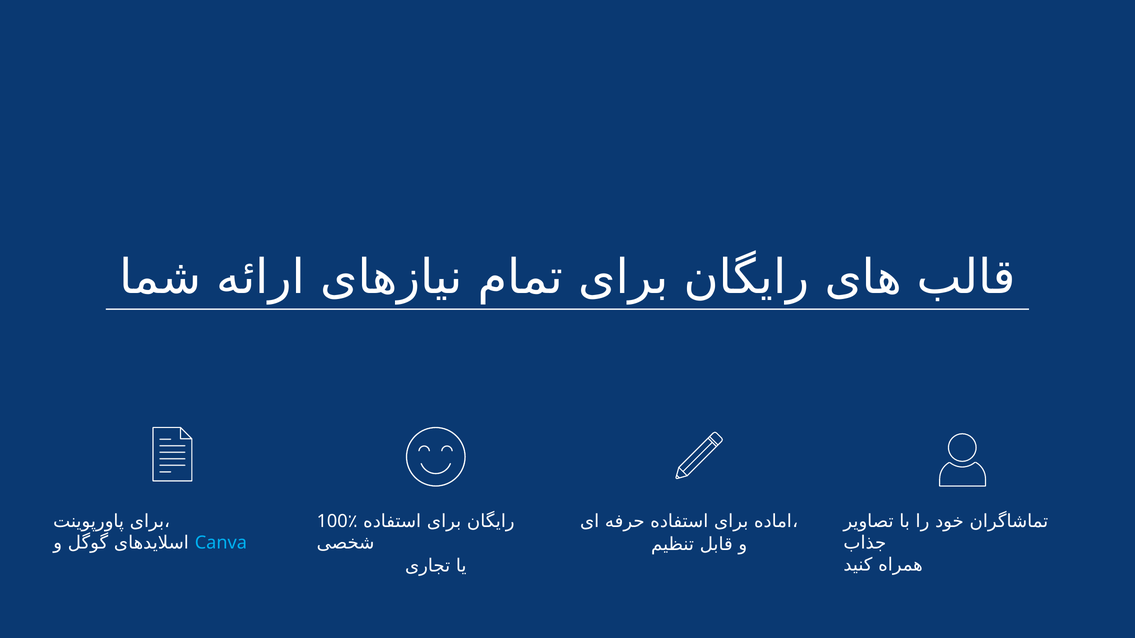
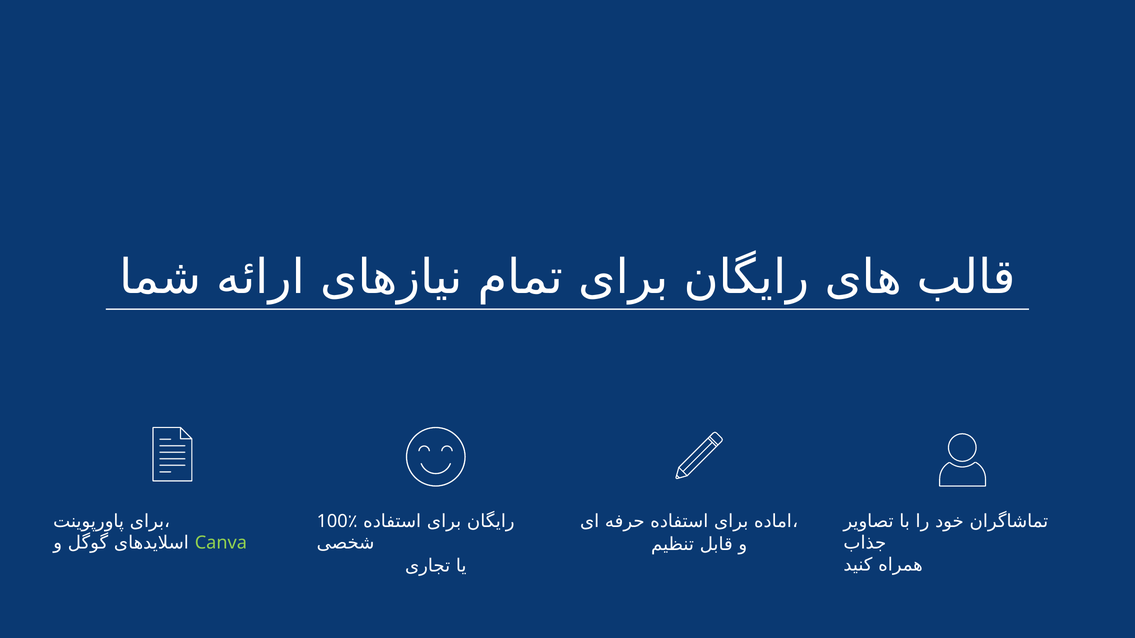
Canva colour: light blue -> light green
